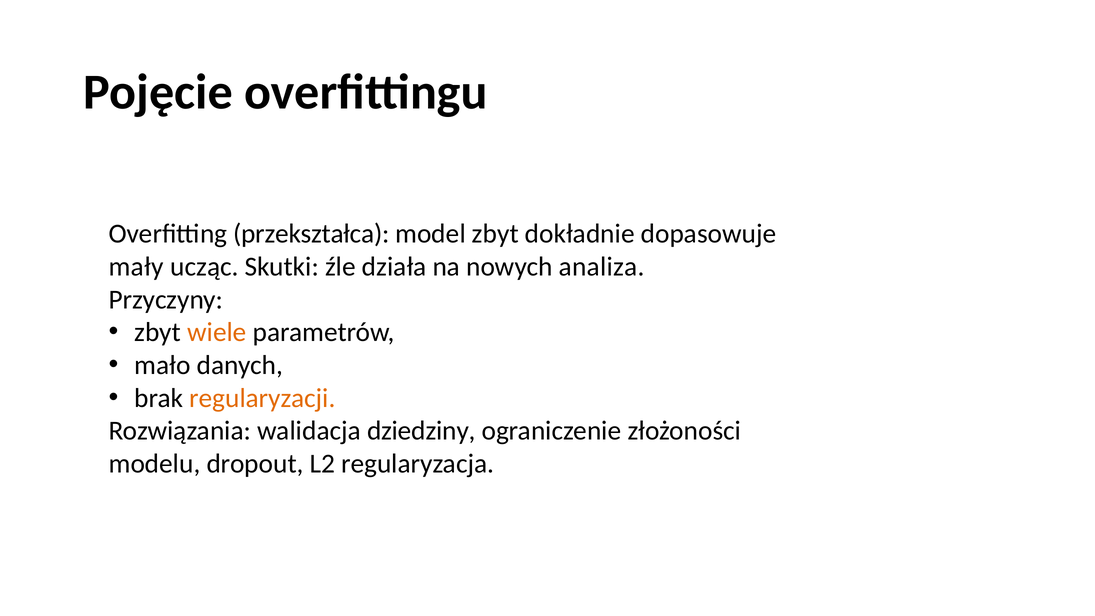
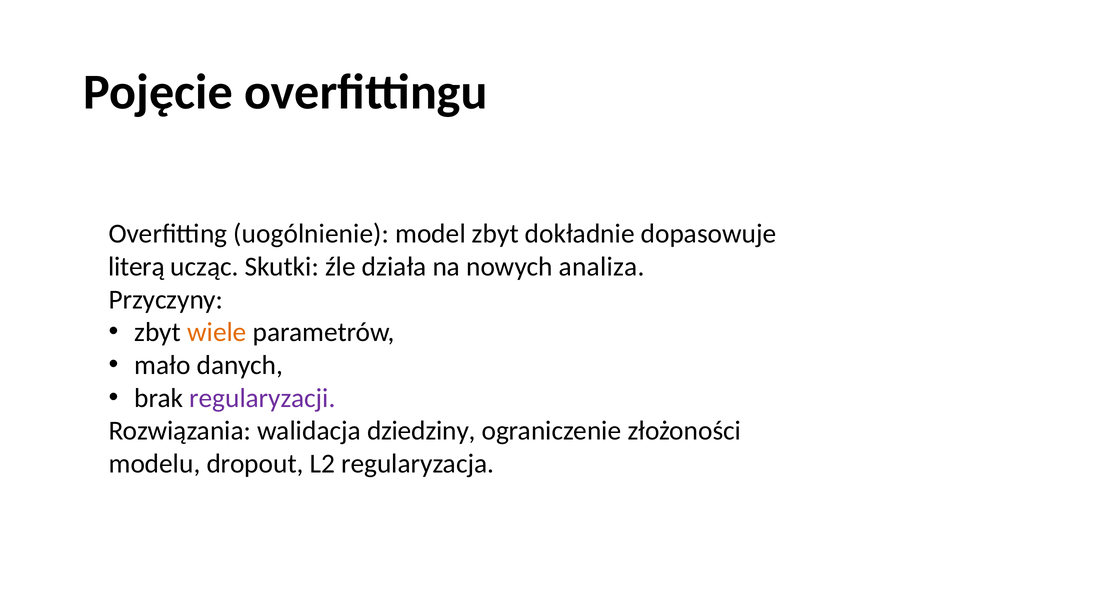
przekształca: przekształca -> uogólnienie
mały: mały -> literą
regularyzacji colour: orange -> purple
